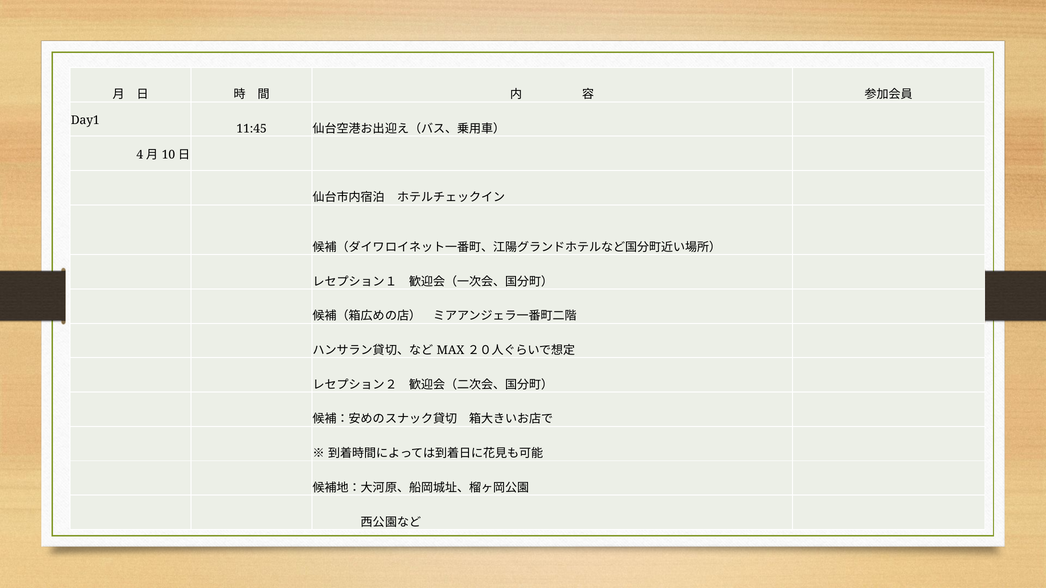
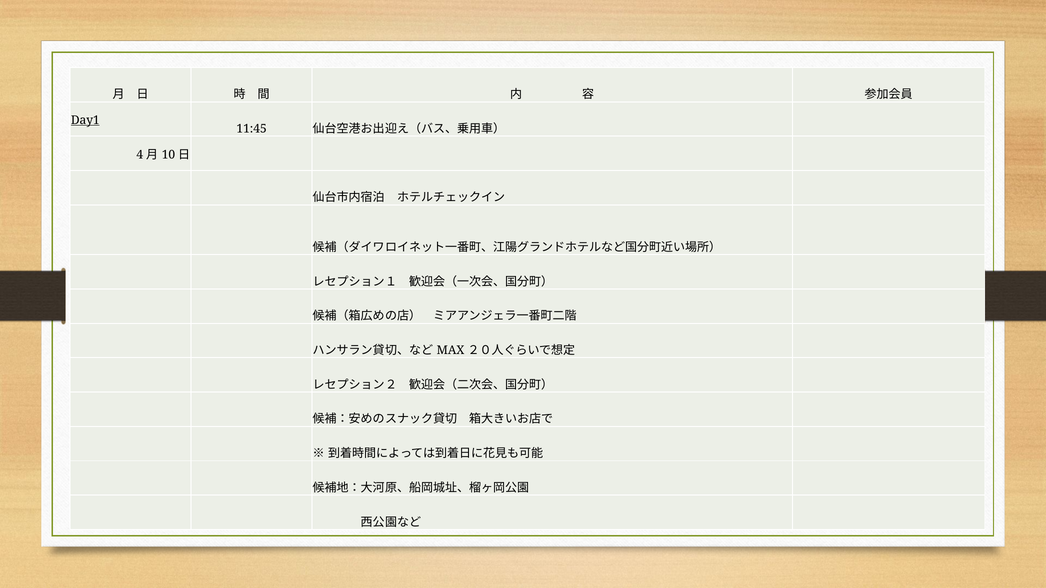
Day1 underline: none -> present
